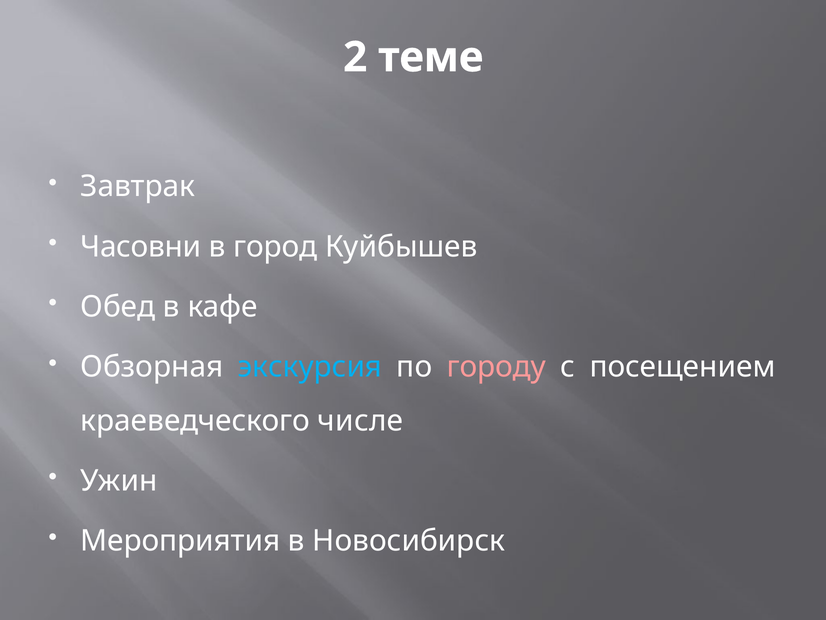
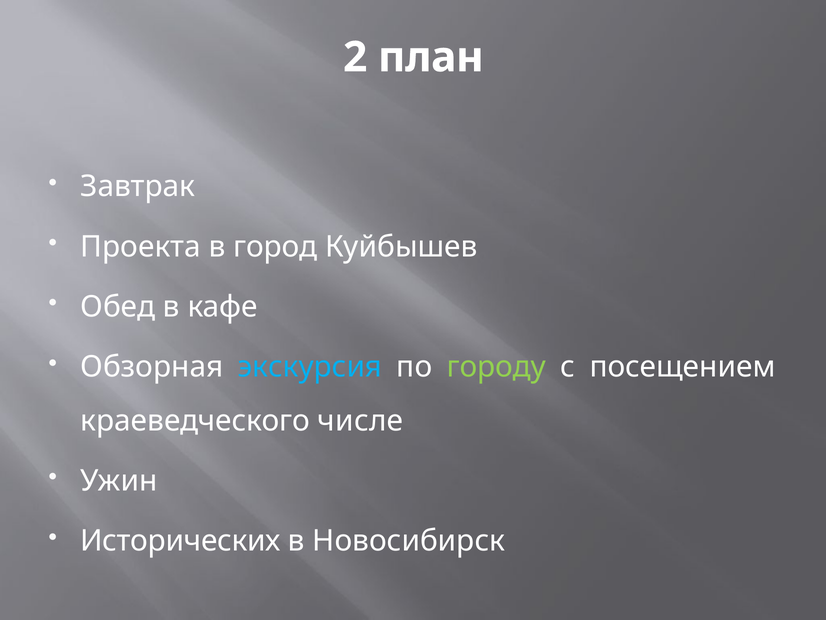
теме: теме -> план
Часовни: Часовни -> Проекта
городу colour: pink -> light green
Мероприятия: Мероприятия -> Исторических
